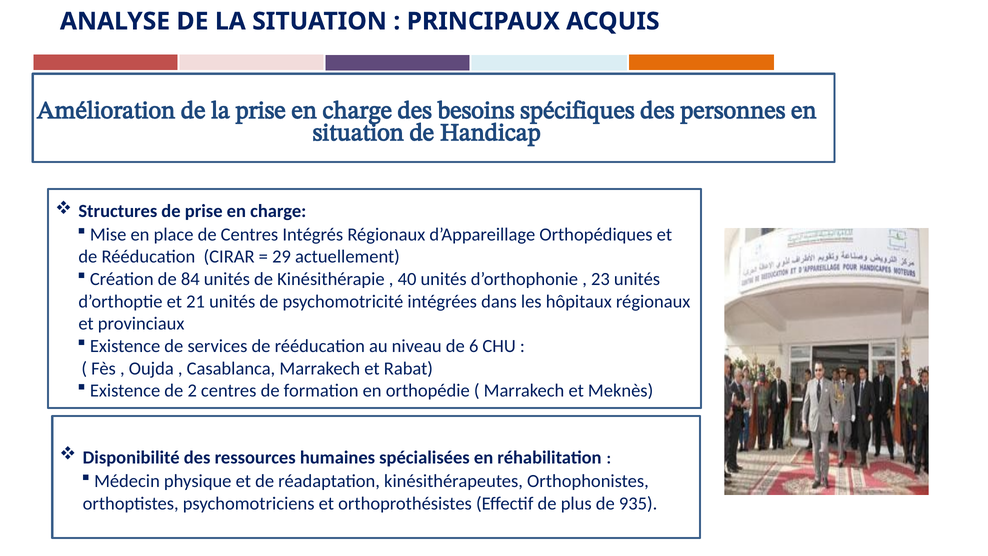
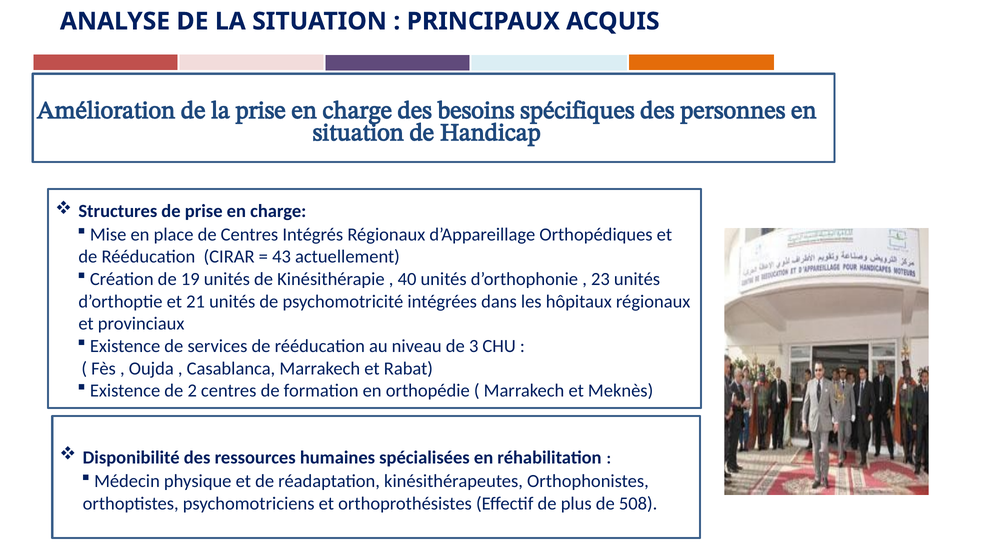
29: 29 -> 43
84: 84 -> 19
6: 6 -> 3
935: 935 -> 508
